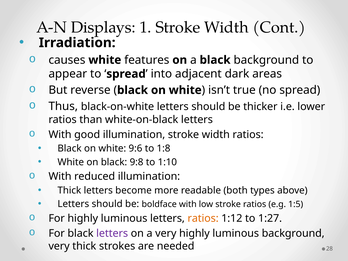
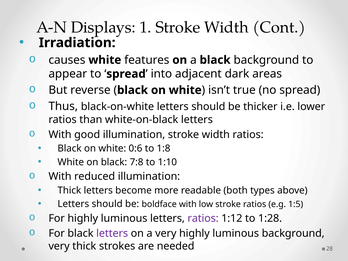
9:6: 9:6 -> 0:6
9:8: 9:8 -> 7:8
ratios at (203, 218) colour: orange -> purple
1:27: 1:27 -> 1:28
